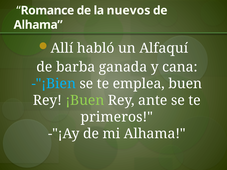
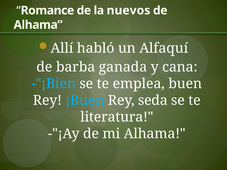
¡Buen colour: light green -> light blue
ante: ante -> seda
primeros: primeros -> literatura
